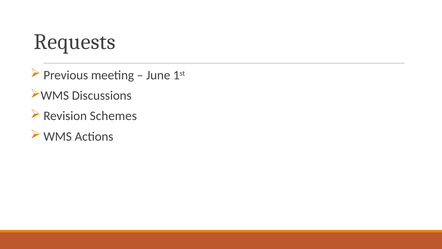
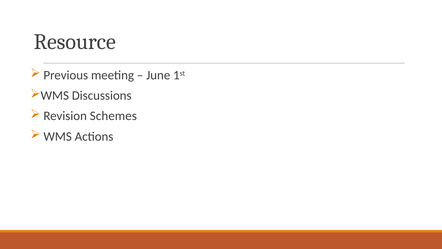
Requests: Requests -> Resource
